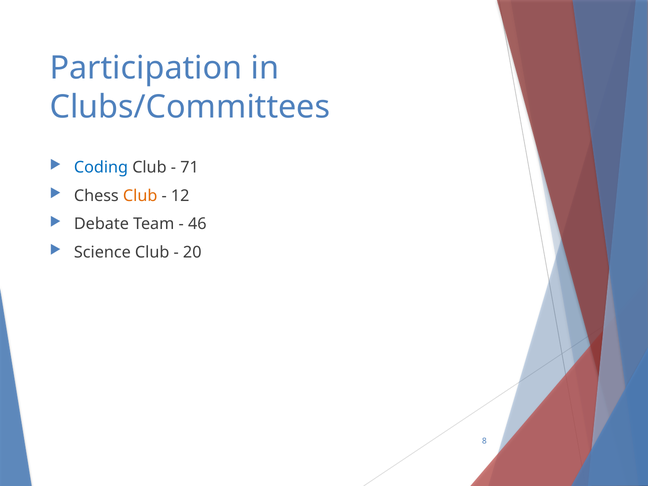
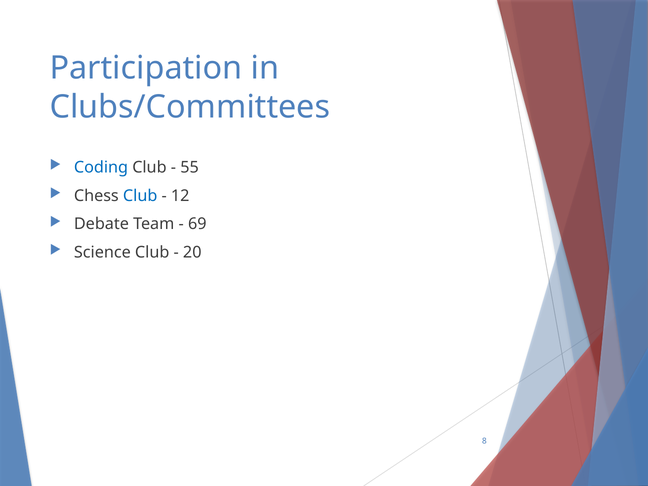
71: 71 -> 55
Club at (140, 196) colour: orange -> blue
46: 46 -> 69
